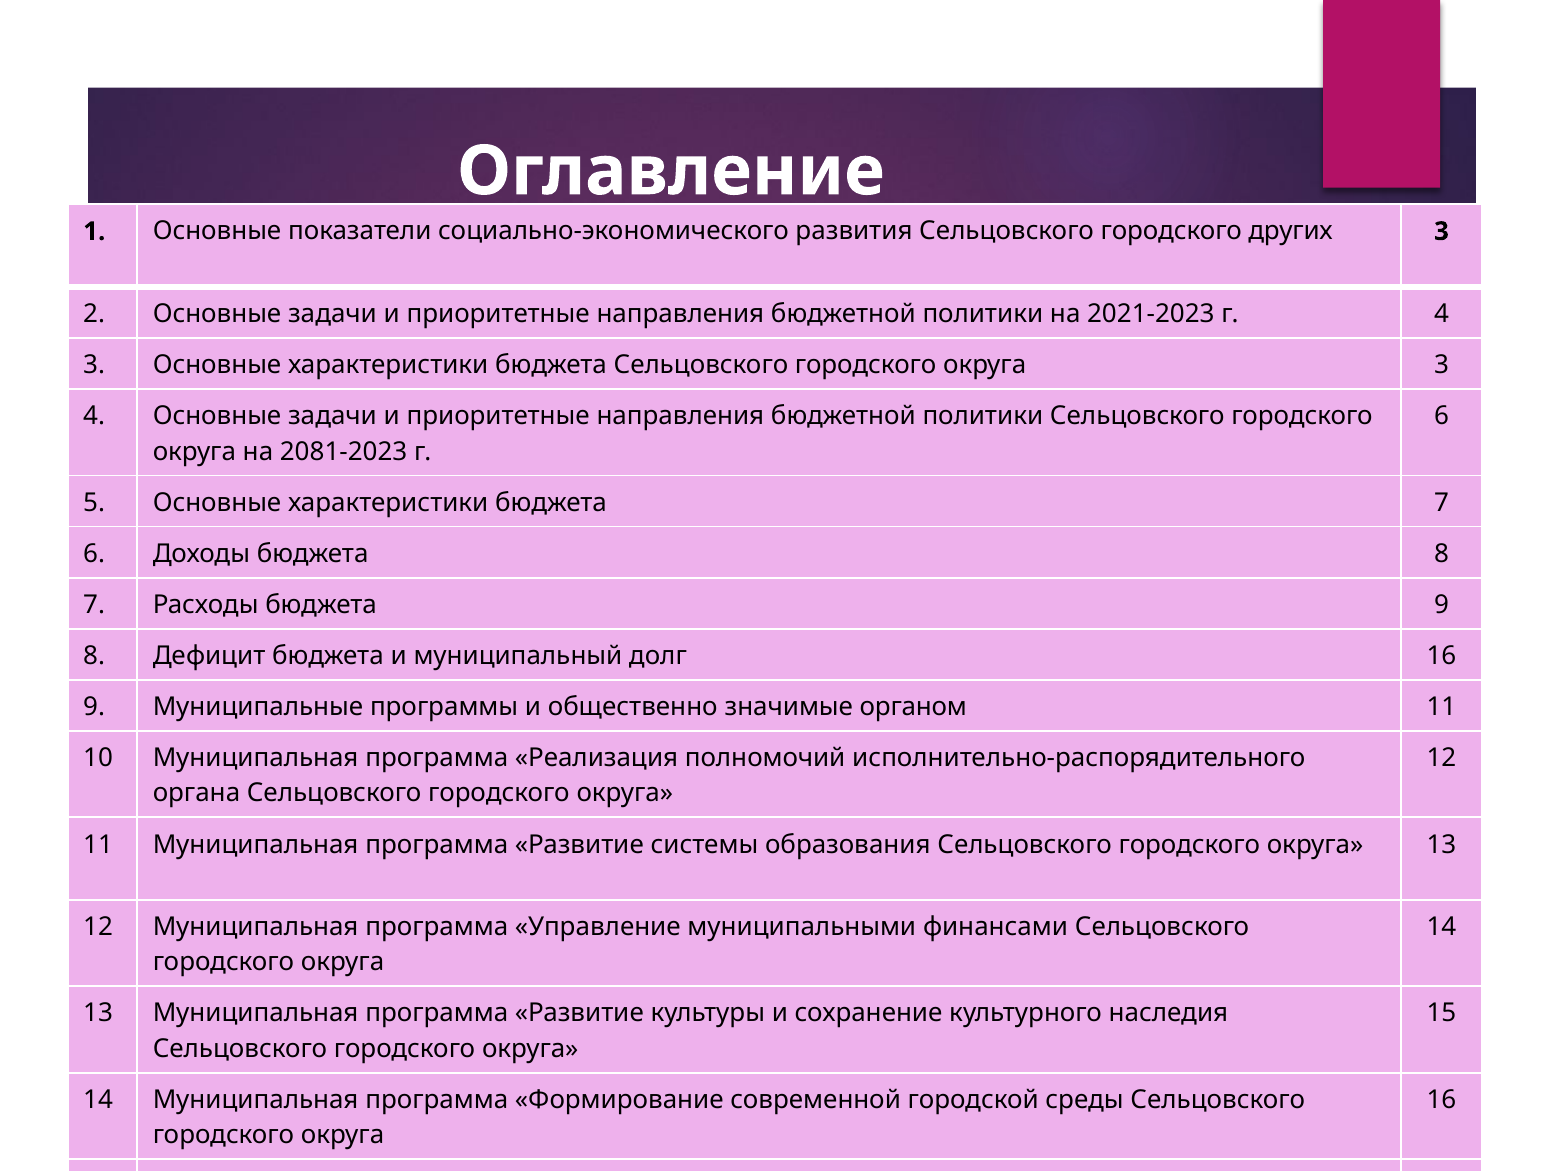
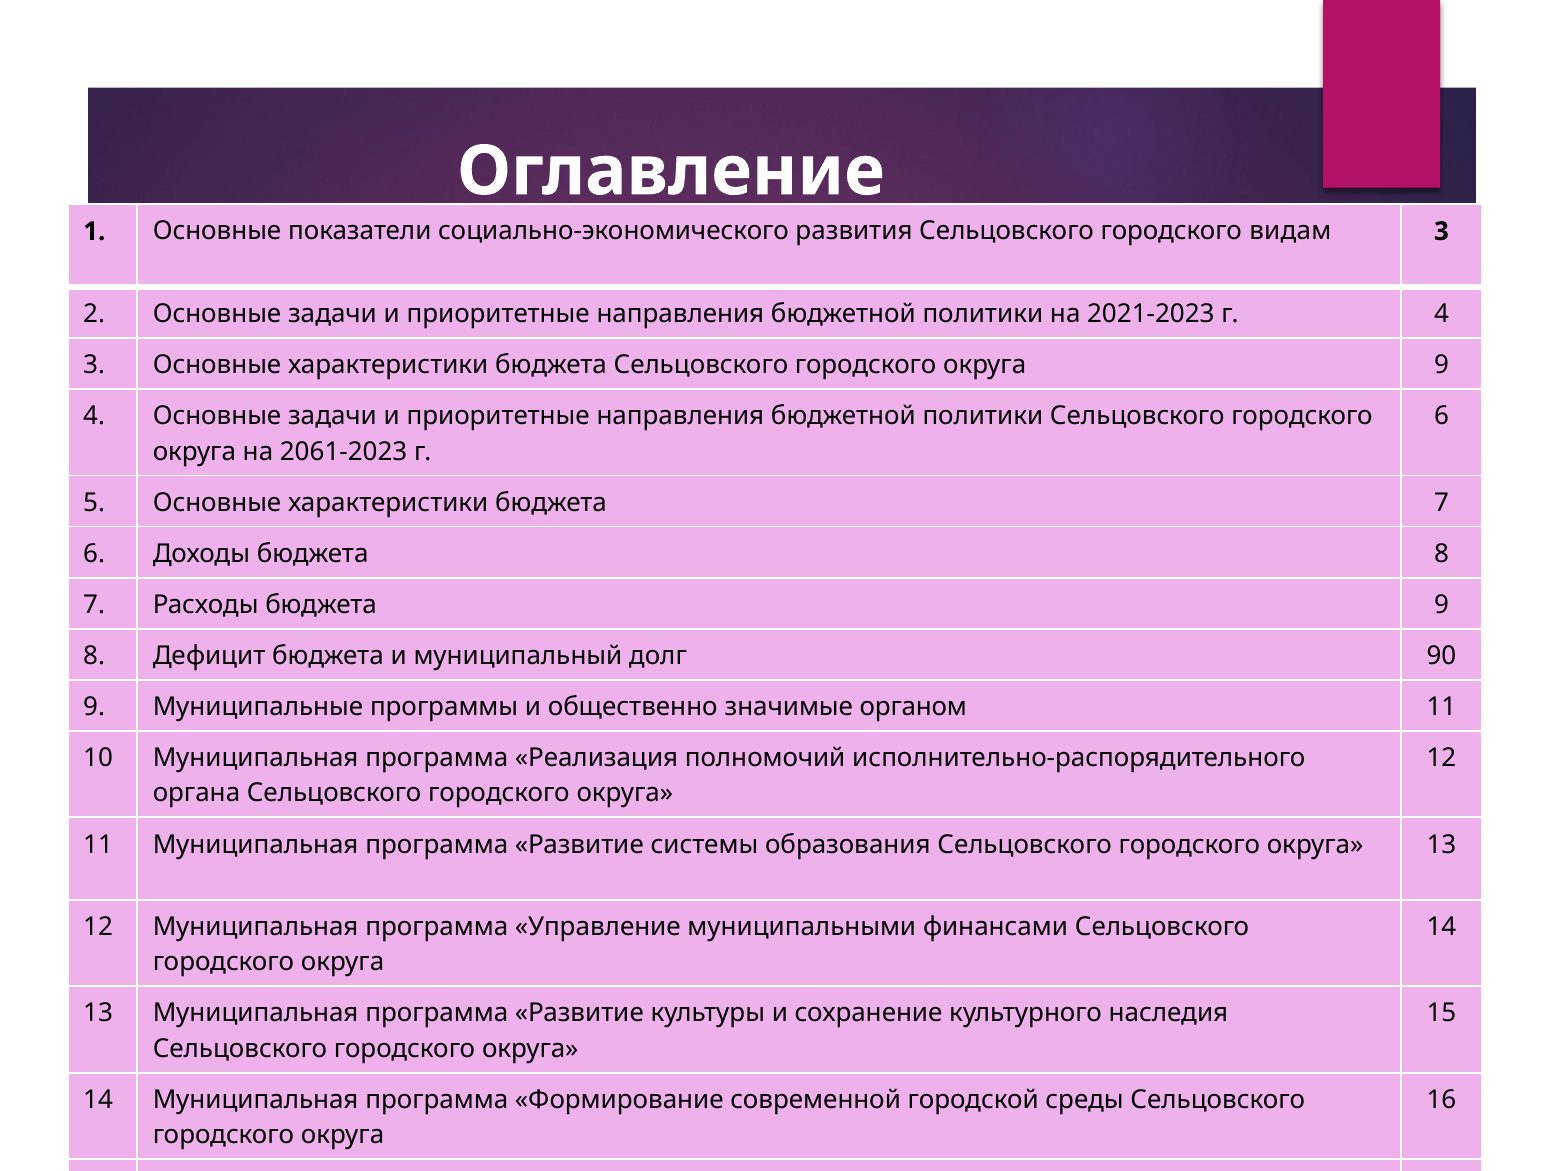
других: других -> видам
округа 3: 3 -> 9
2081-2023: 2081-2023 -> 2061-2023
долг 16: 16 -> 90
